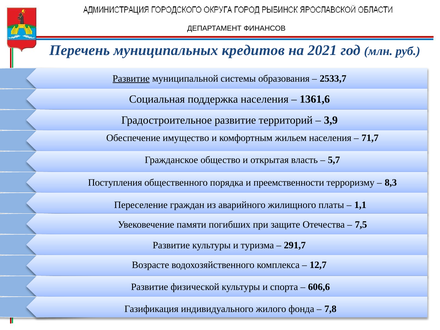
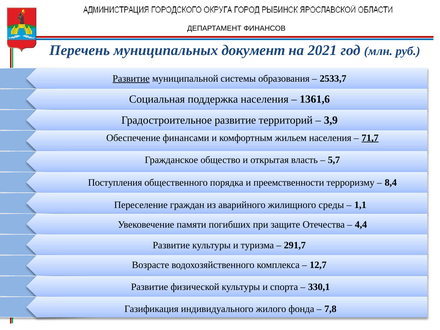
кредитов: кредитов -> документ
имущество: имущество -> финансами
71,7 underline: none -> present
8,3: 8,3 -> 8,4
платы: платы -> среды
7,5: 7,5 -> 4,4
606,6: 606,6 -> 330,1
